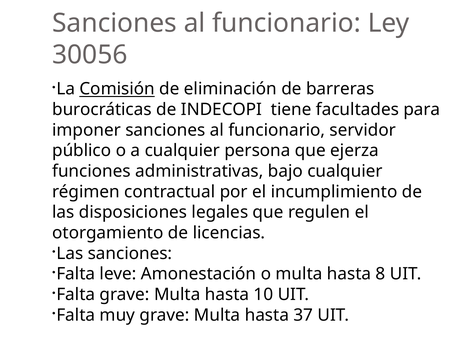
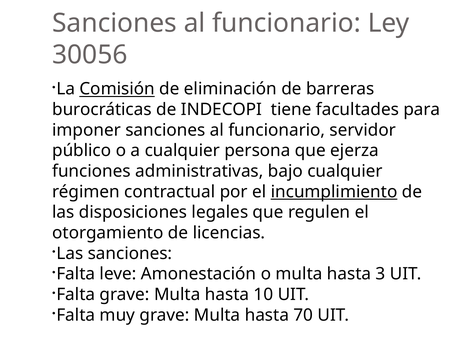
incumplimiento underline: none -> present
8: 8 -> 3
37: 37 -> 70
